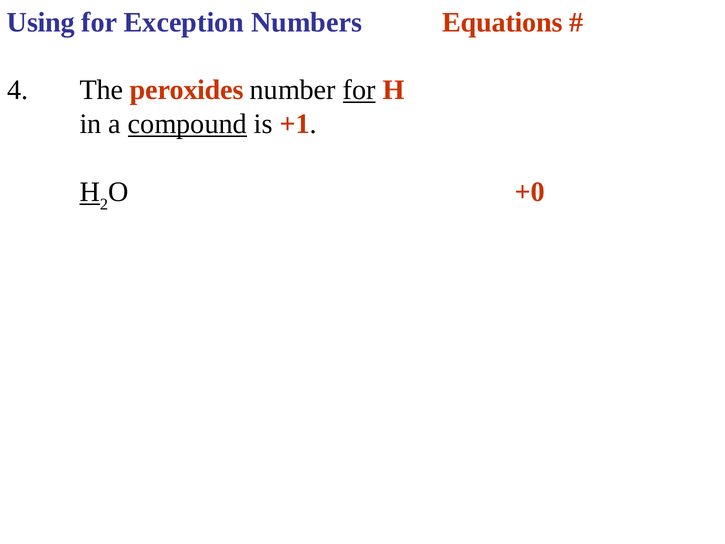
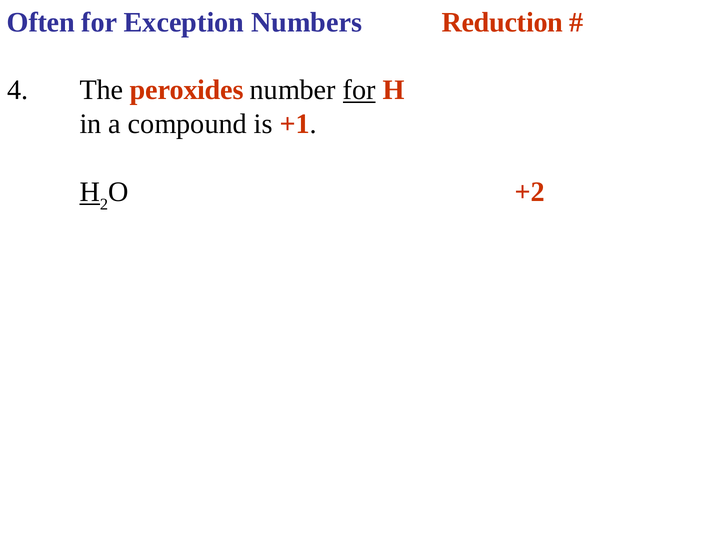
Using: Using -> Often
Equations: Equations -> Reduction
compound underline: present -> none
+0: +0 -> +2
